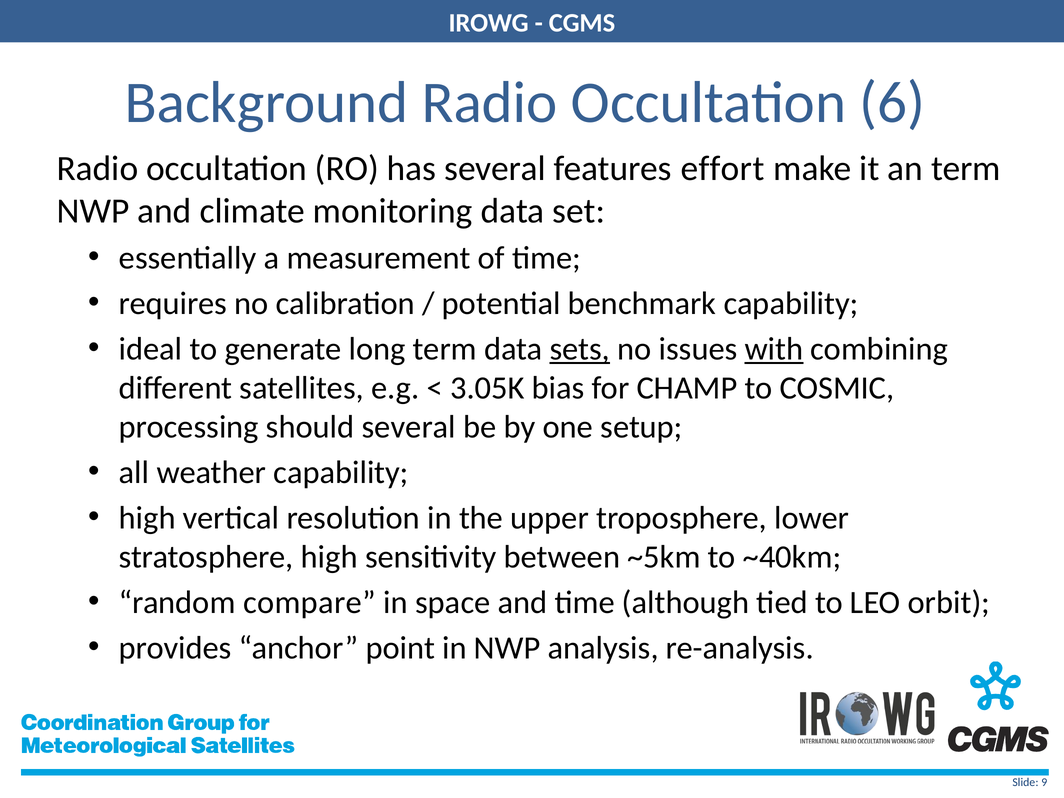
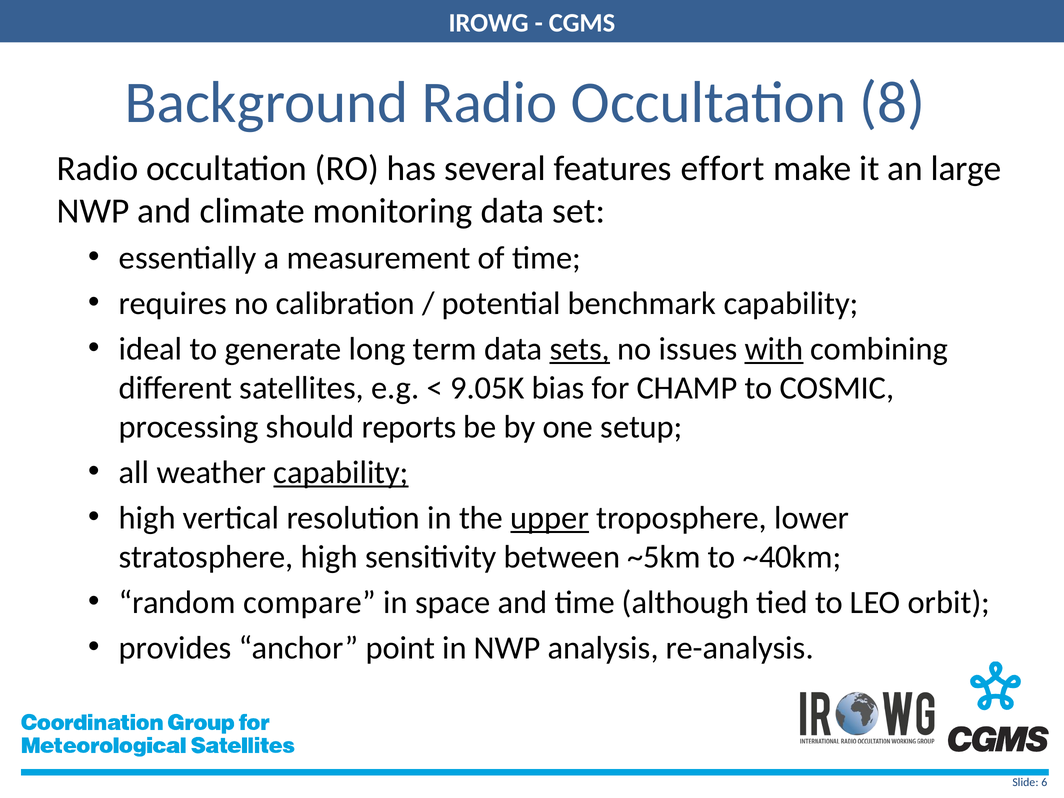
6: 6 -> 8
an term: term -> large
3.05K: 3.05K -> 9.05K
should several: several -> reports
capability at (341, 472) underline: none -> present
upper underline: none -> present
9: 9 -> 6
